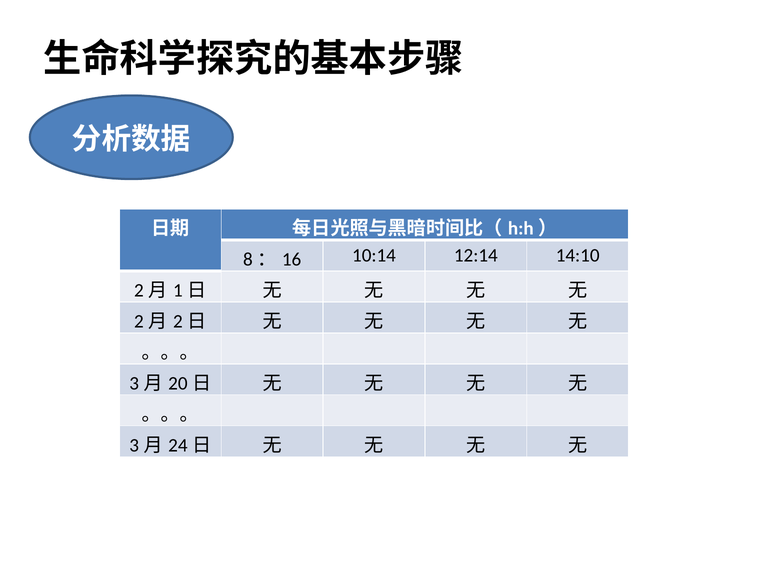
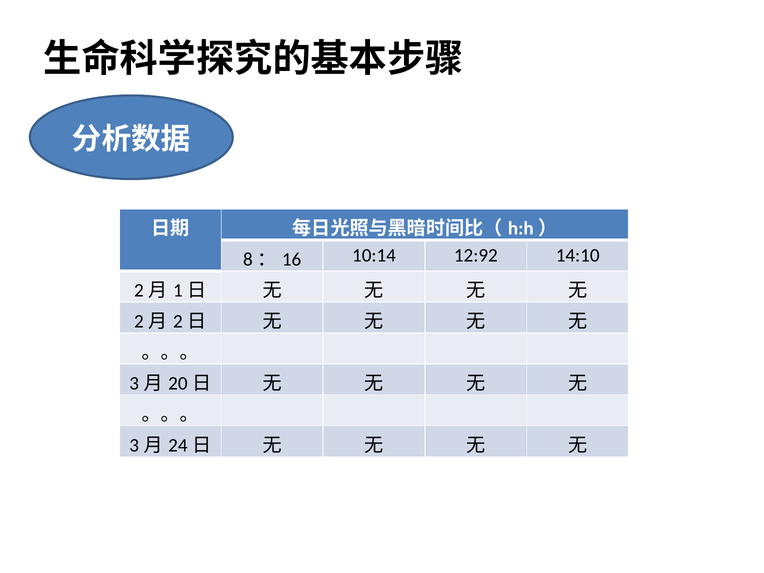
12:14: 12:14 -> 12:92
